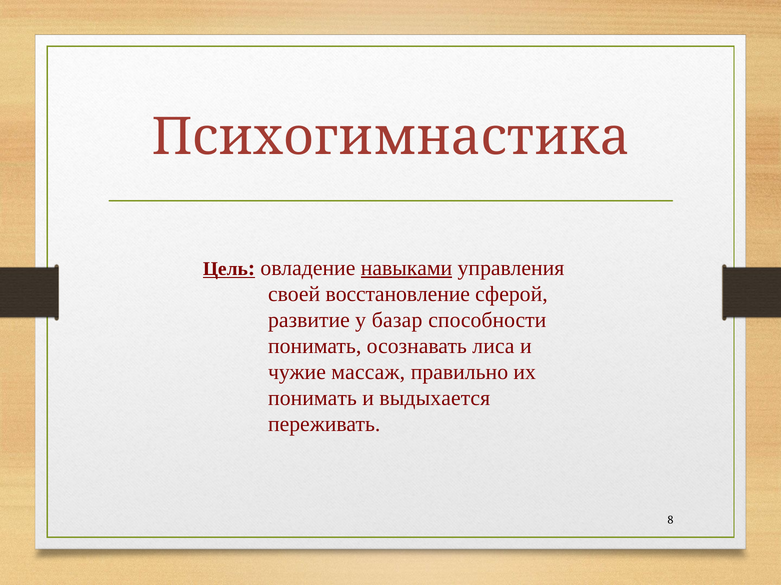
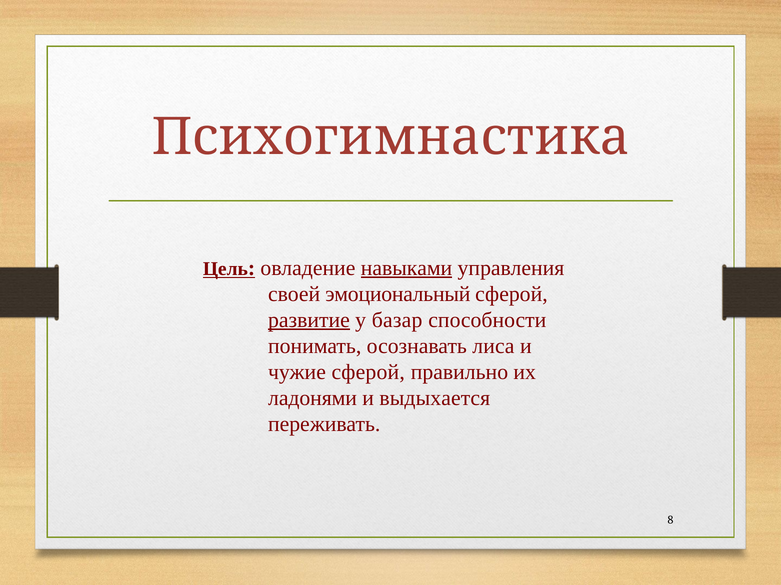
восстановление: восстановление -> эмоциональный
развитие underline: none -> present
чужие массаж: массаж -> сферой
понимать at (312, 399): понимать -> ладонями
